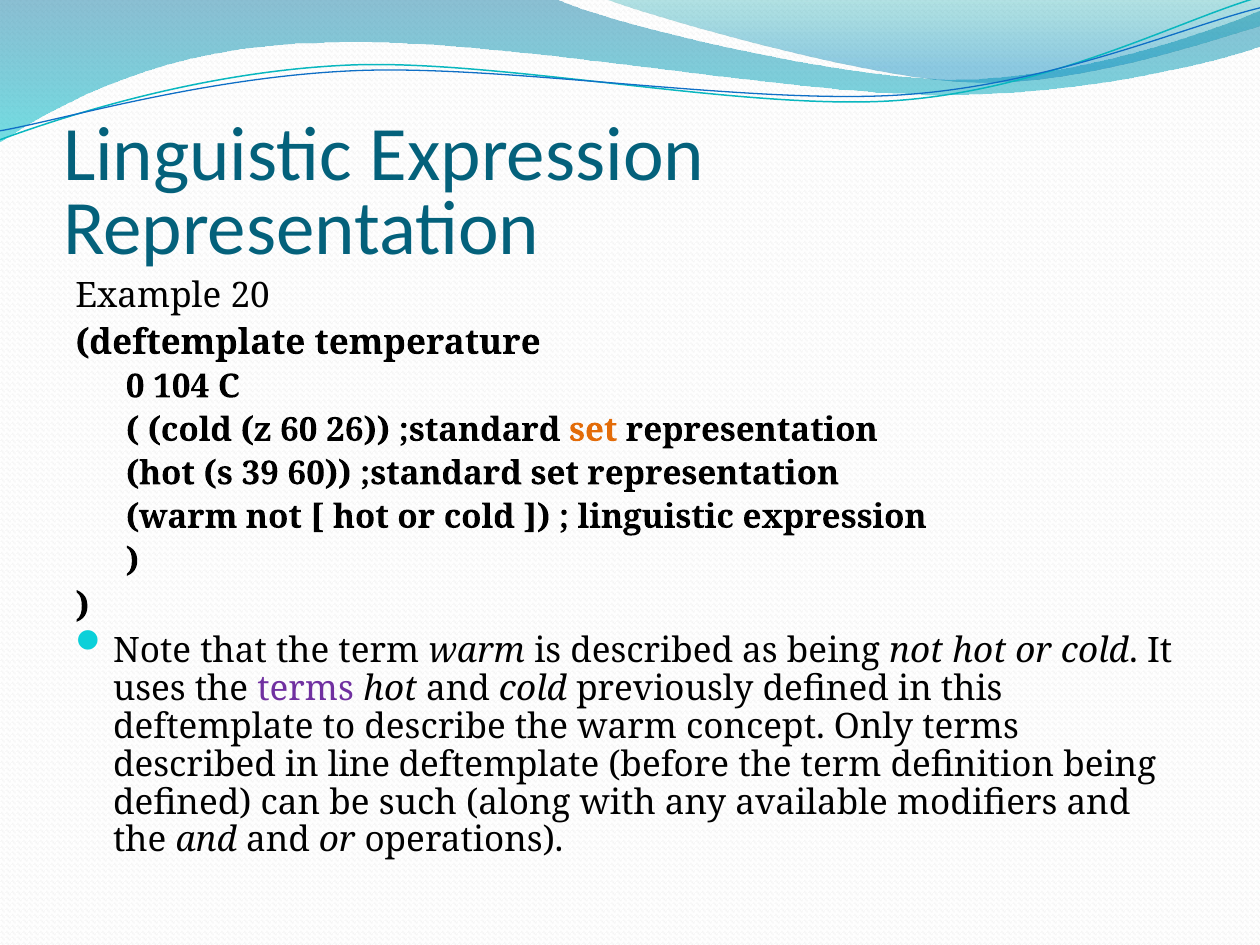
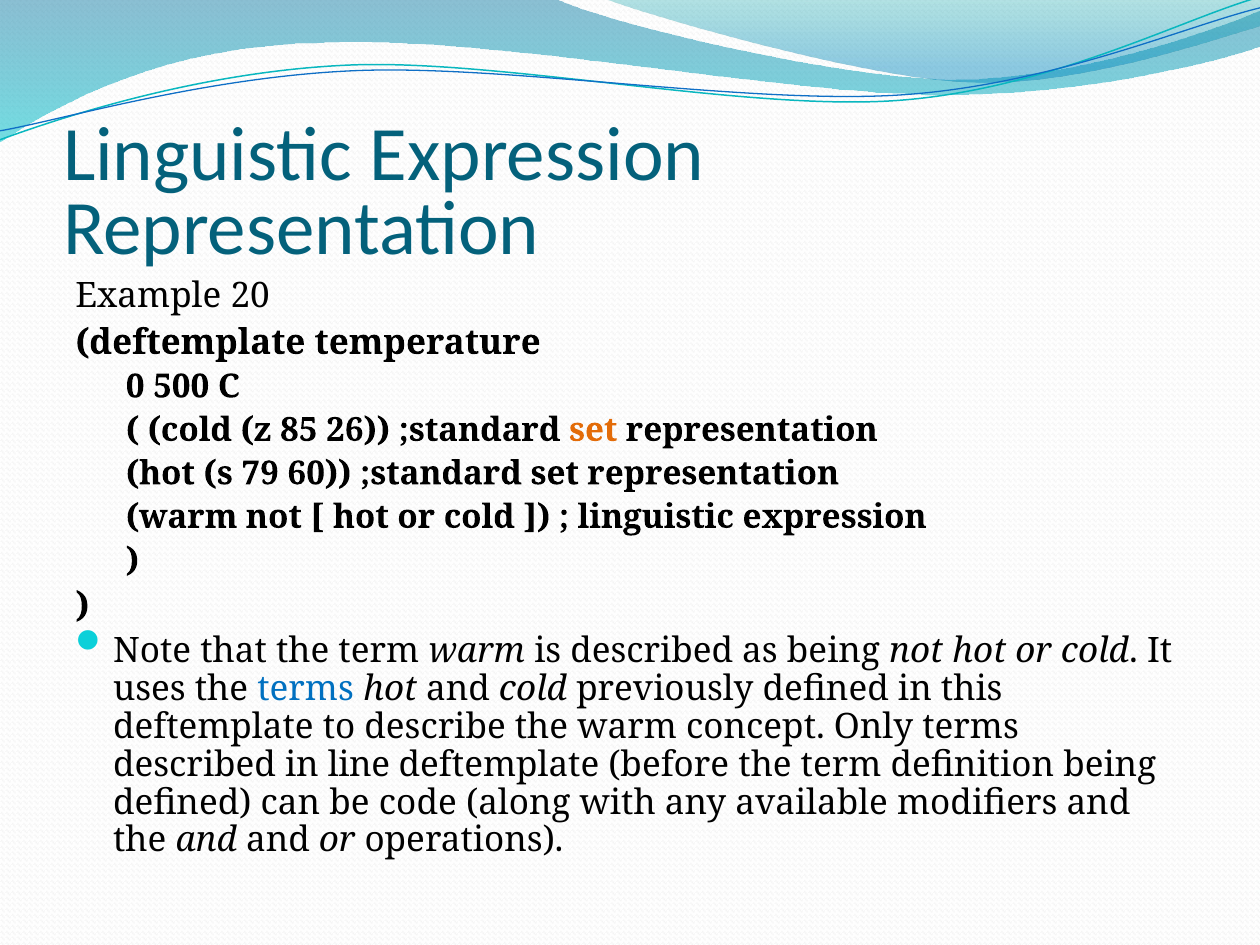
104: 104 -> 500
z 60: 60 -> 85
39: 39 -> 79
terms at (306, 689) colour: purple -> blue
such: such -> code
